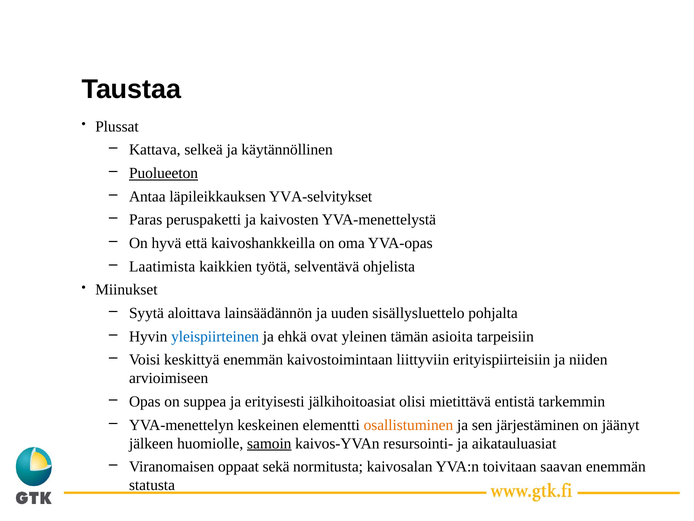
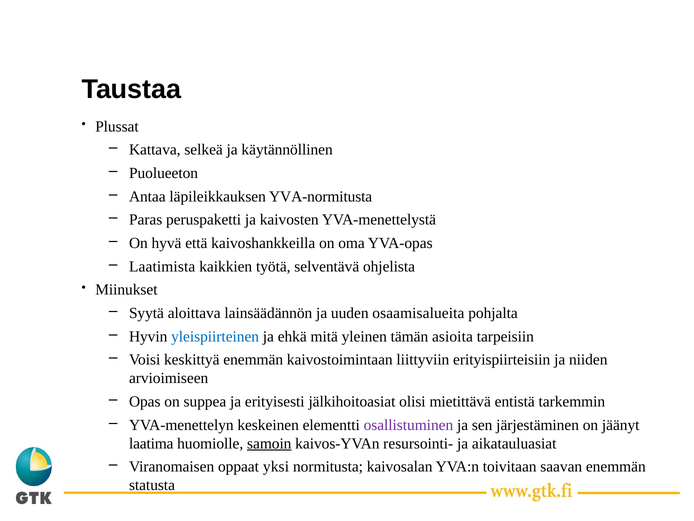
Puolueeton underline: present -> none
YVA-selvitykset: YVA-selvitykset -> YVA-normitusta
sisällysluettelo: sisällysluettelo -> osaamisalueita
ovat: ovat -> mitä
osallistuminen colour: orange -> purple
jälkeen: jälkeen -> laatima
sekä: sekä -> yksi
